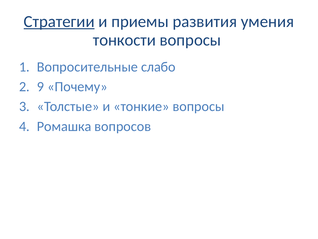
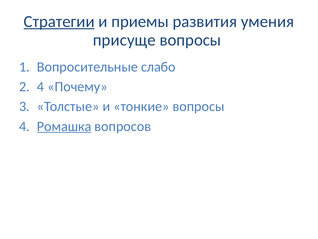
тонкости: тонкости -> присуще
9 at (41, 87): 9 -> 4
Ромашка underline: none -> present
